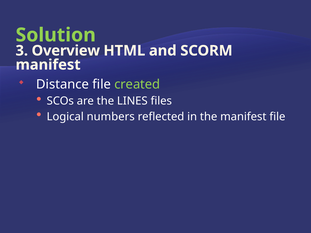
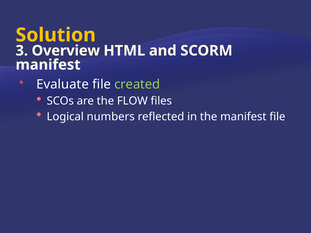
Solution colour: light green -> yellow
Distance: Distance -> Evaluate
LINES: LINES -> FLOW
